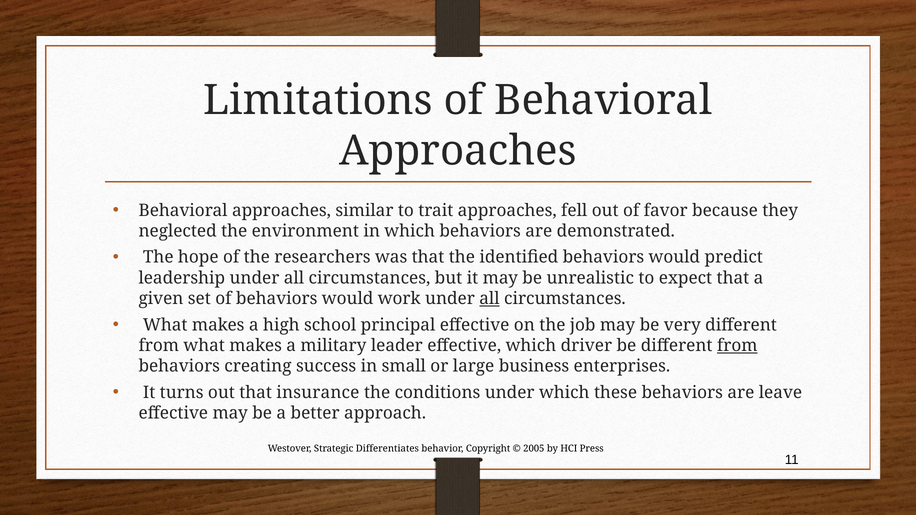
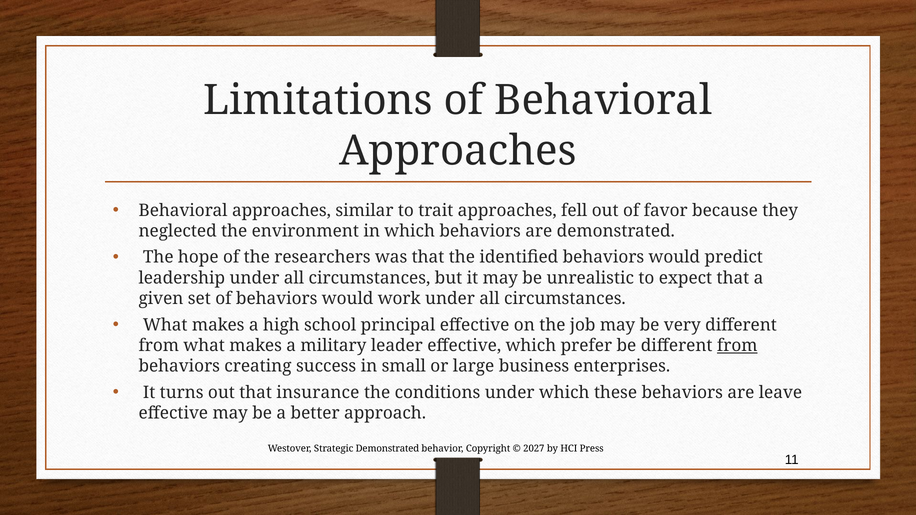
all at (489, 299) underline: present -> none
driver: driver -> prefer
Strategic Differentiates: Differentiates -> Demonstrated
2005: 2005 -> 2027
